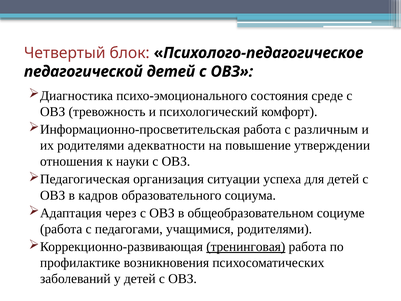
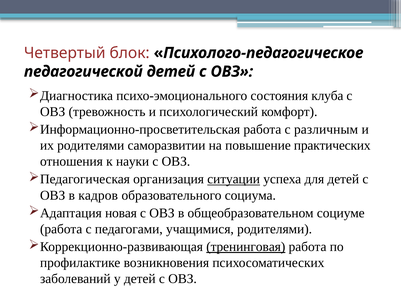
среде: среде -> клуба
адекватности: адекватности -> саморазвитии
утверждении: утверждении -> практических
ситуации underline: none -> present
через: через -> новая
